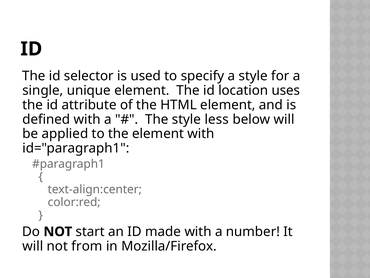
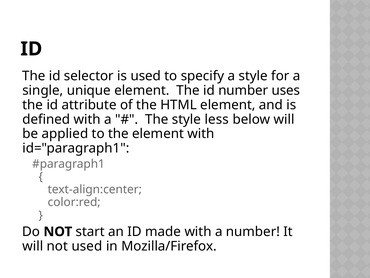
id location: location -> number
not from: from -> used
